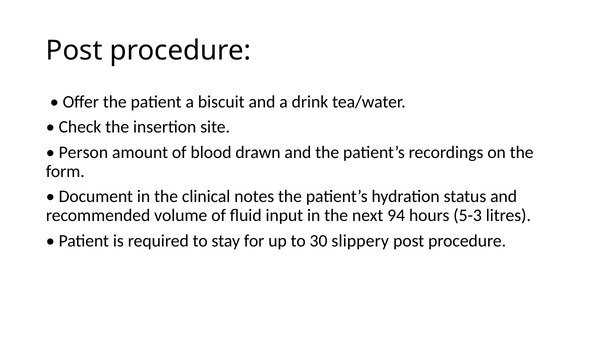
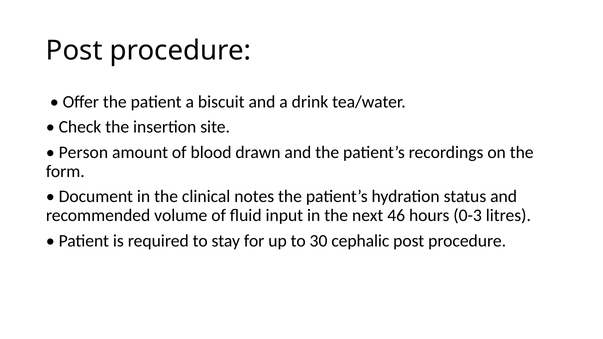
94: 94 -> 46
5-3: 5-3 -> 0-3
slippery: slippery -> cephalic
